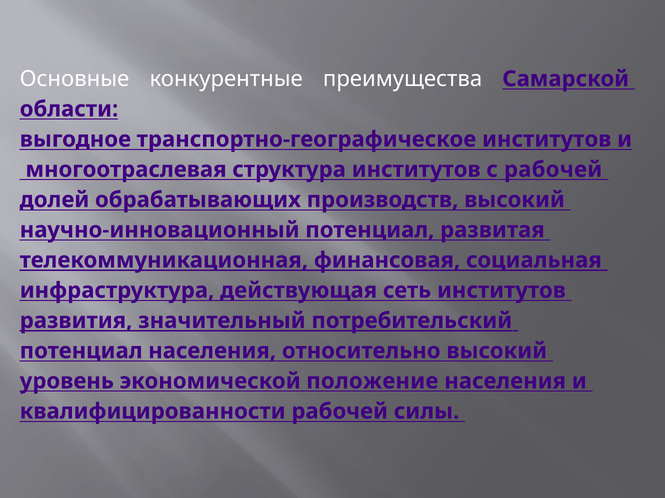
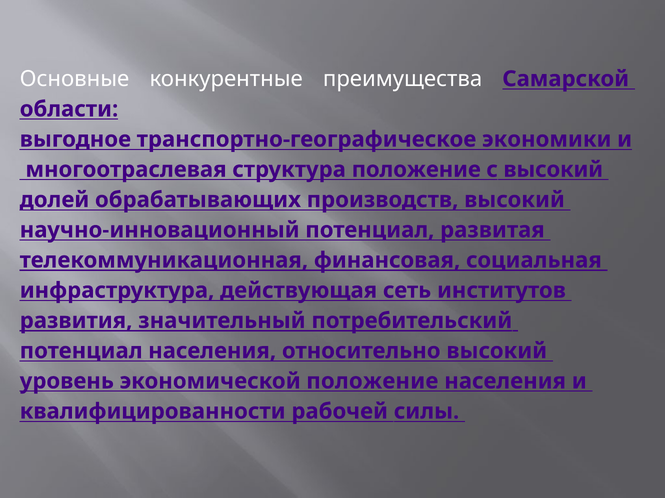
транспортно-географическое институтов: институтов -> экономики
структура институтов: институтов -> положение
с рабочей: рабочей -> высокий
